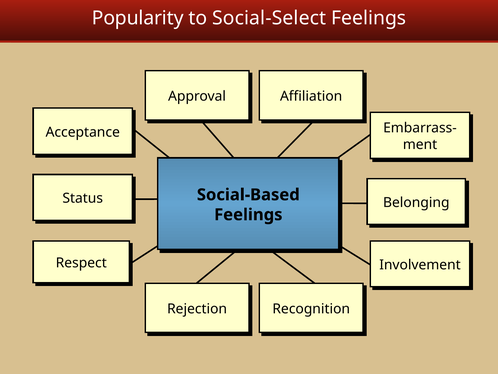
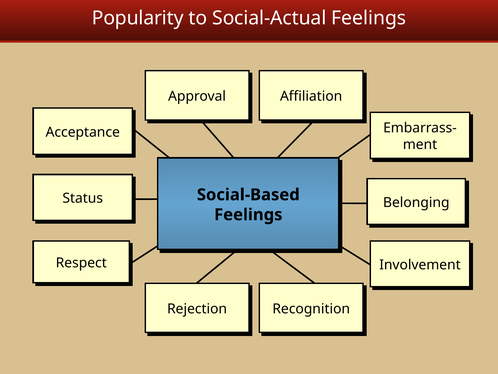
Social-Select: Social-Select -> Social-Actual
